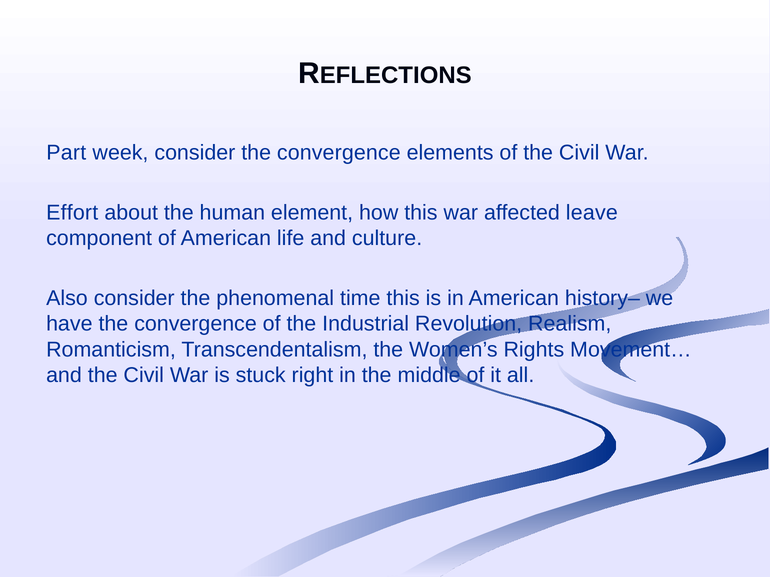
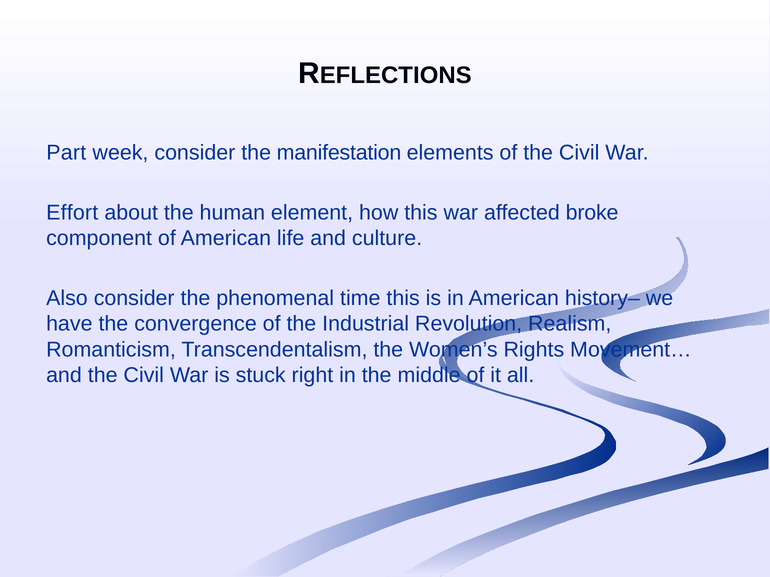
consider the convergence: convergence -> manifestation
leave: leave -> broke
